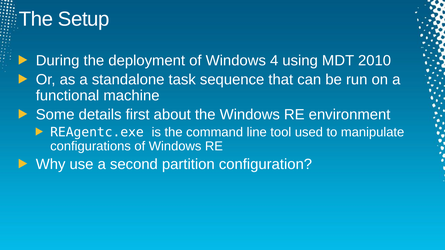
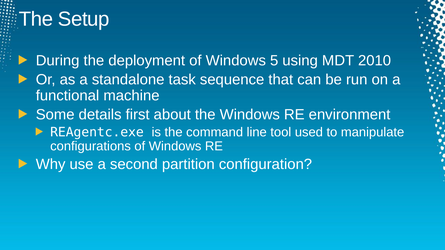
4: 4 -> 5
